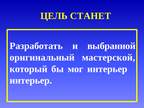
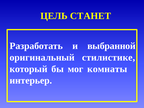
мастерской: мастерской -> стилистике
мог интерьер: интерьер -> комнаты
